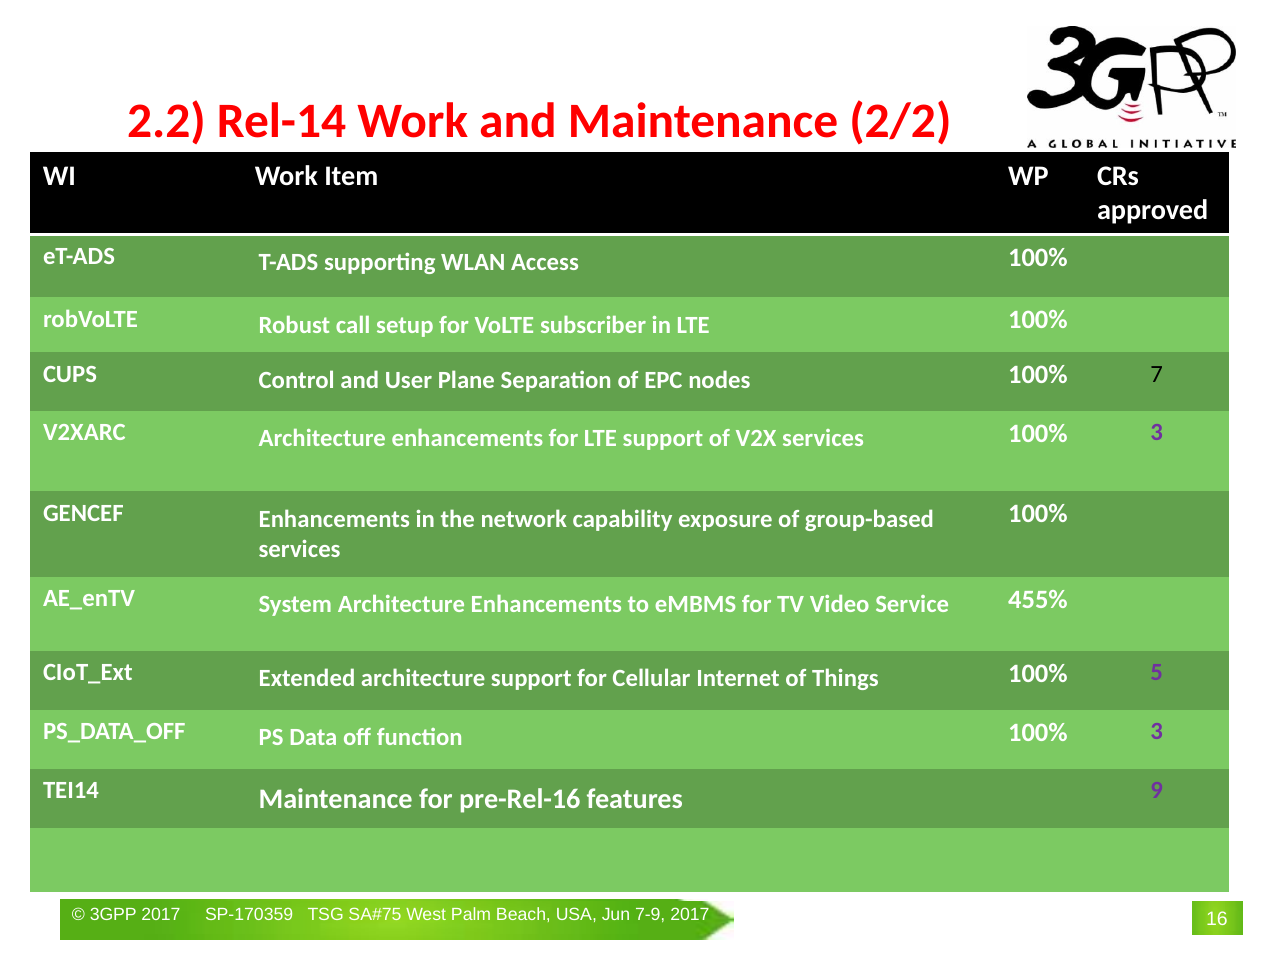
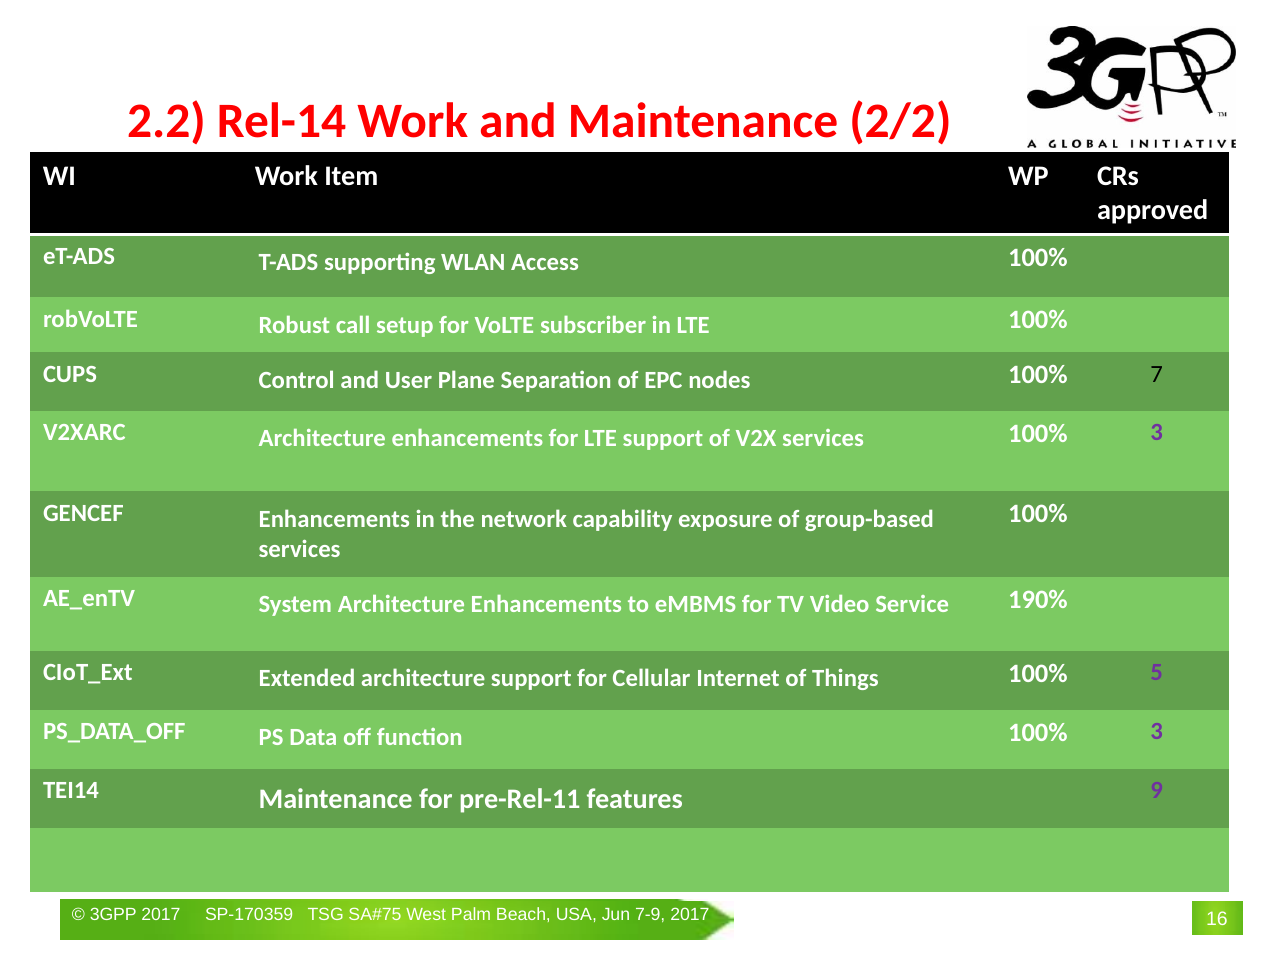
455%: 455% -> 190%
pre-Rel-16: pre-Rel-16 -> pre-Rel-11
